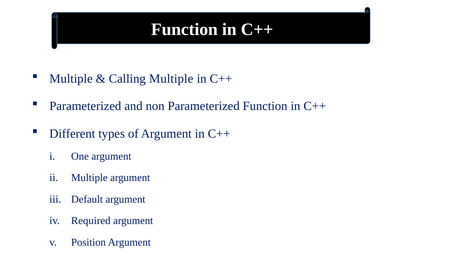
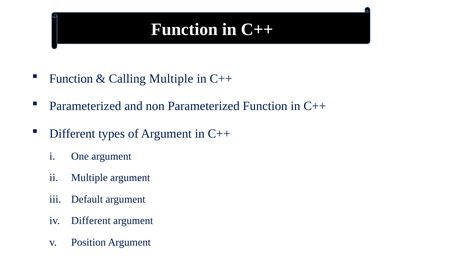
Multiple at (71, 79): Multiple -> Function
Required at (91, 221): Required -> Different
